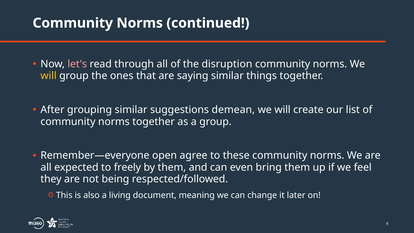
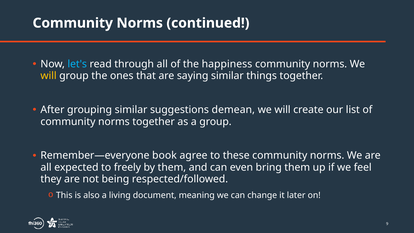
let's colour: pink -> light blue
disruption: disruption -> happiness
open: open -> book
